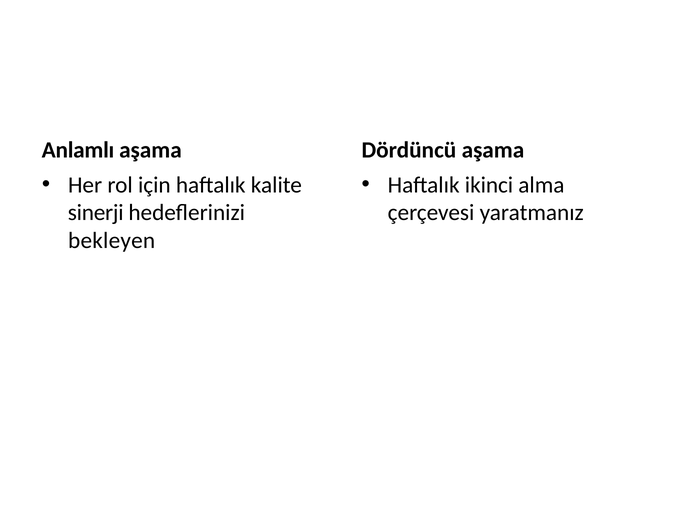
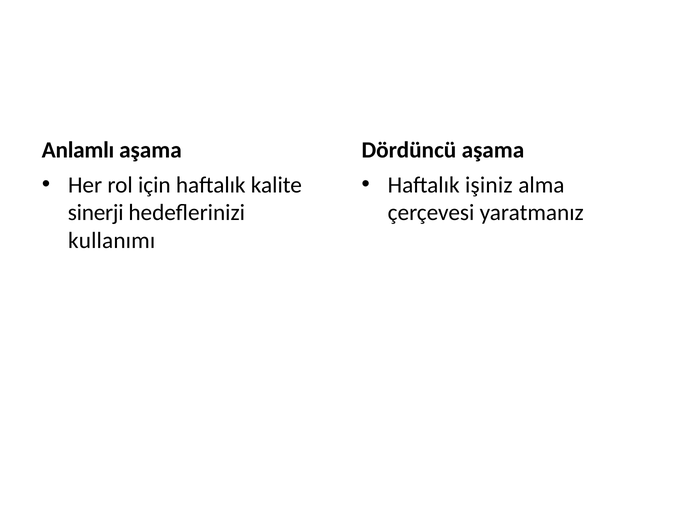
ikinci: ikinci -> işiniz
bekleyen: bekleyen -> kullanımı
